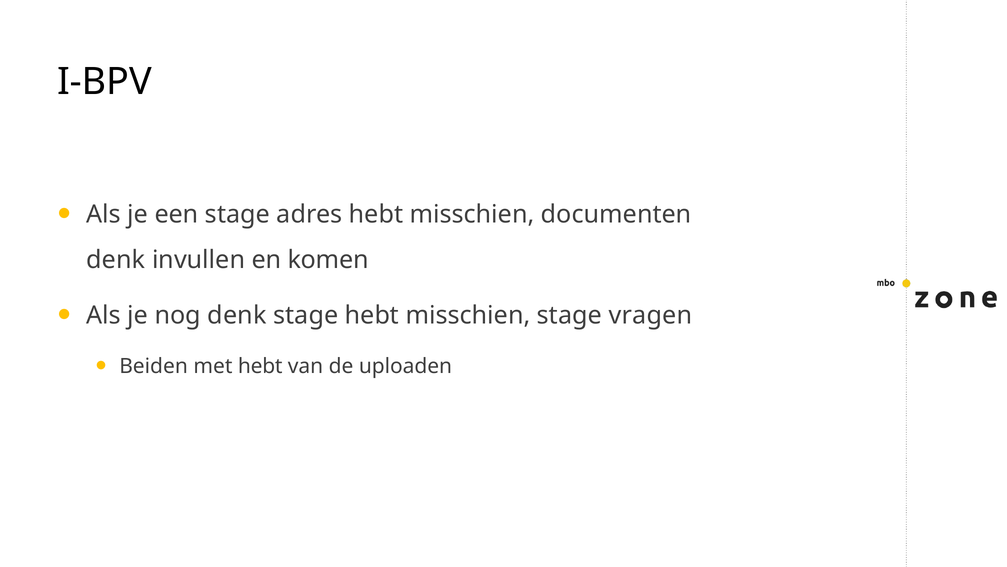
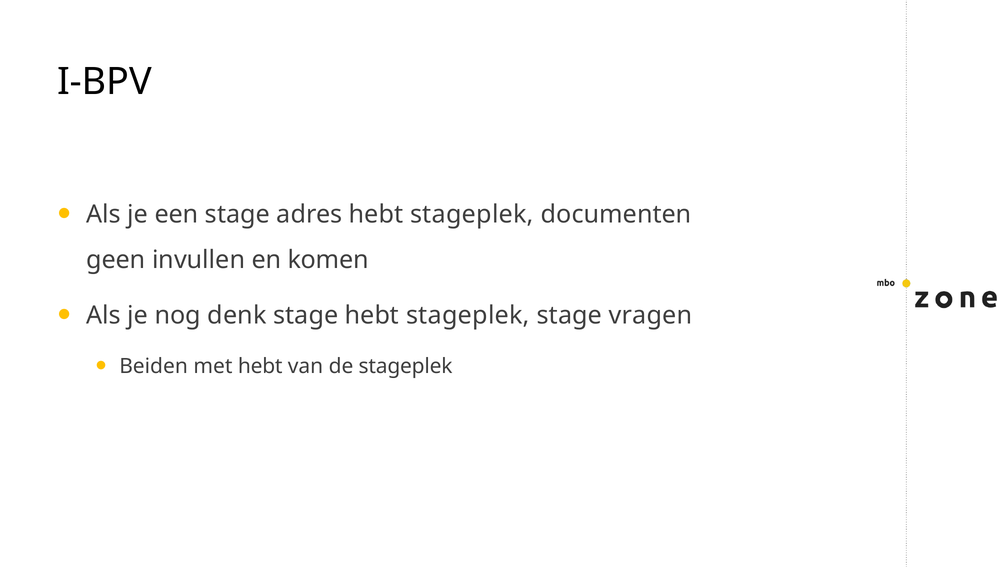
adres hebt misschien: misschien -> stageplek
denk at (116, 260): denk -> geen
stage hebt misschien: misschien -> stageplek
de uploaden: uploaden -> stageplek
